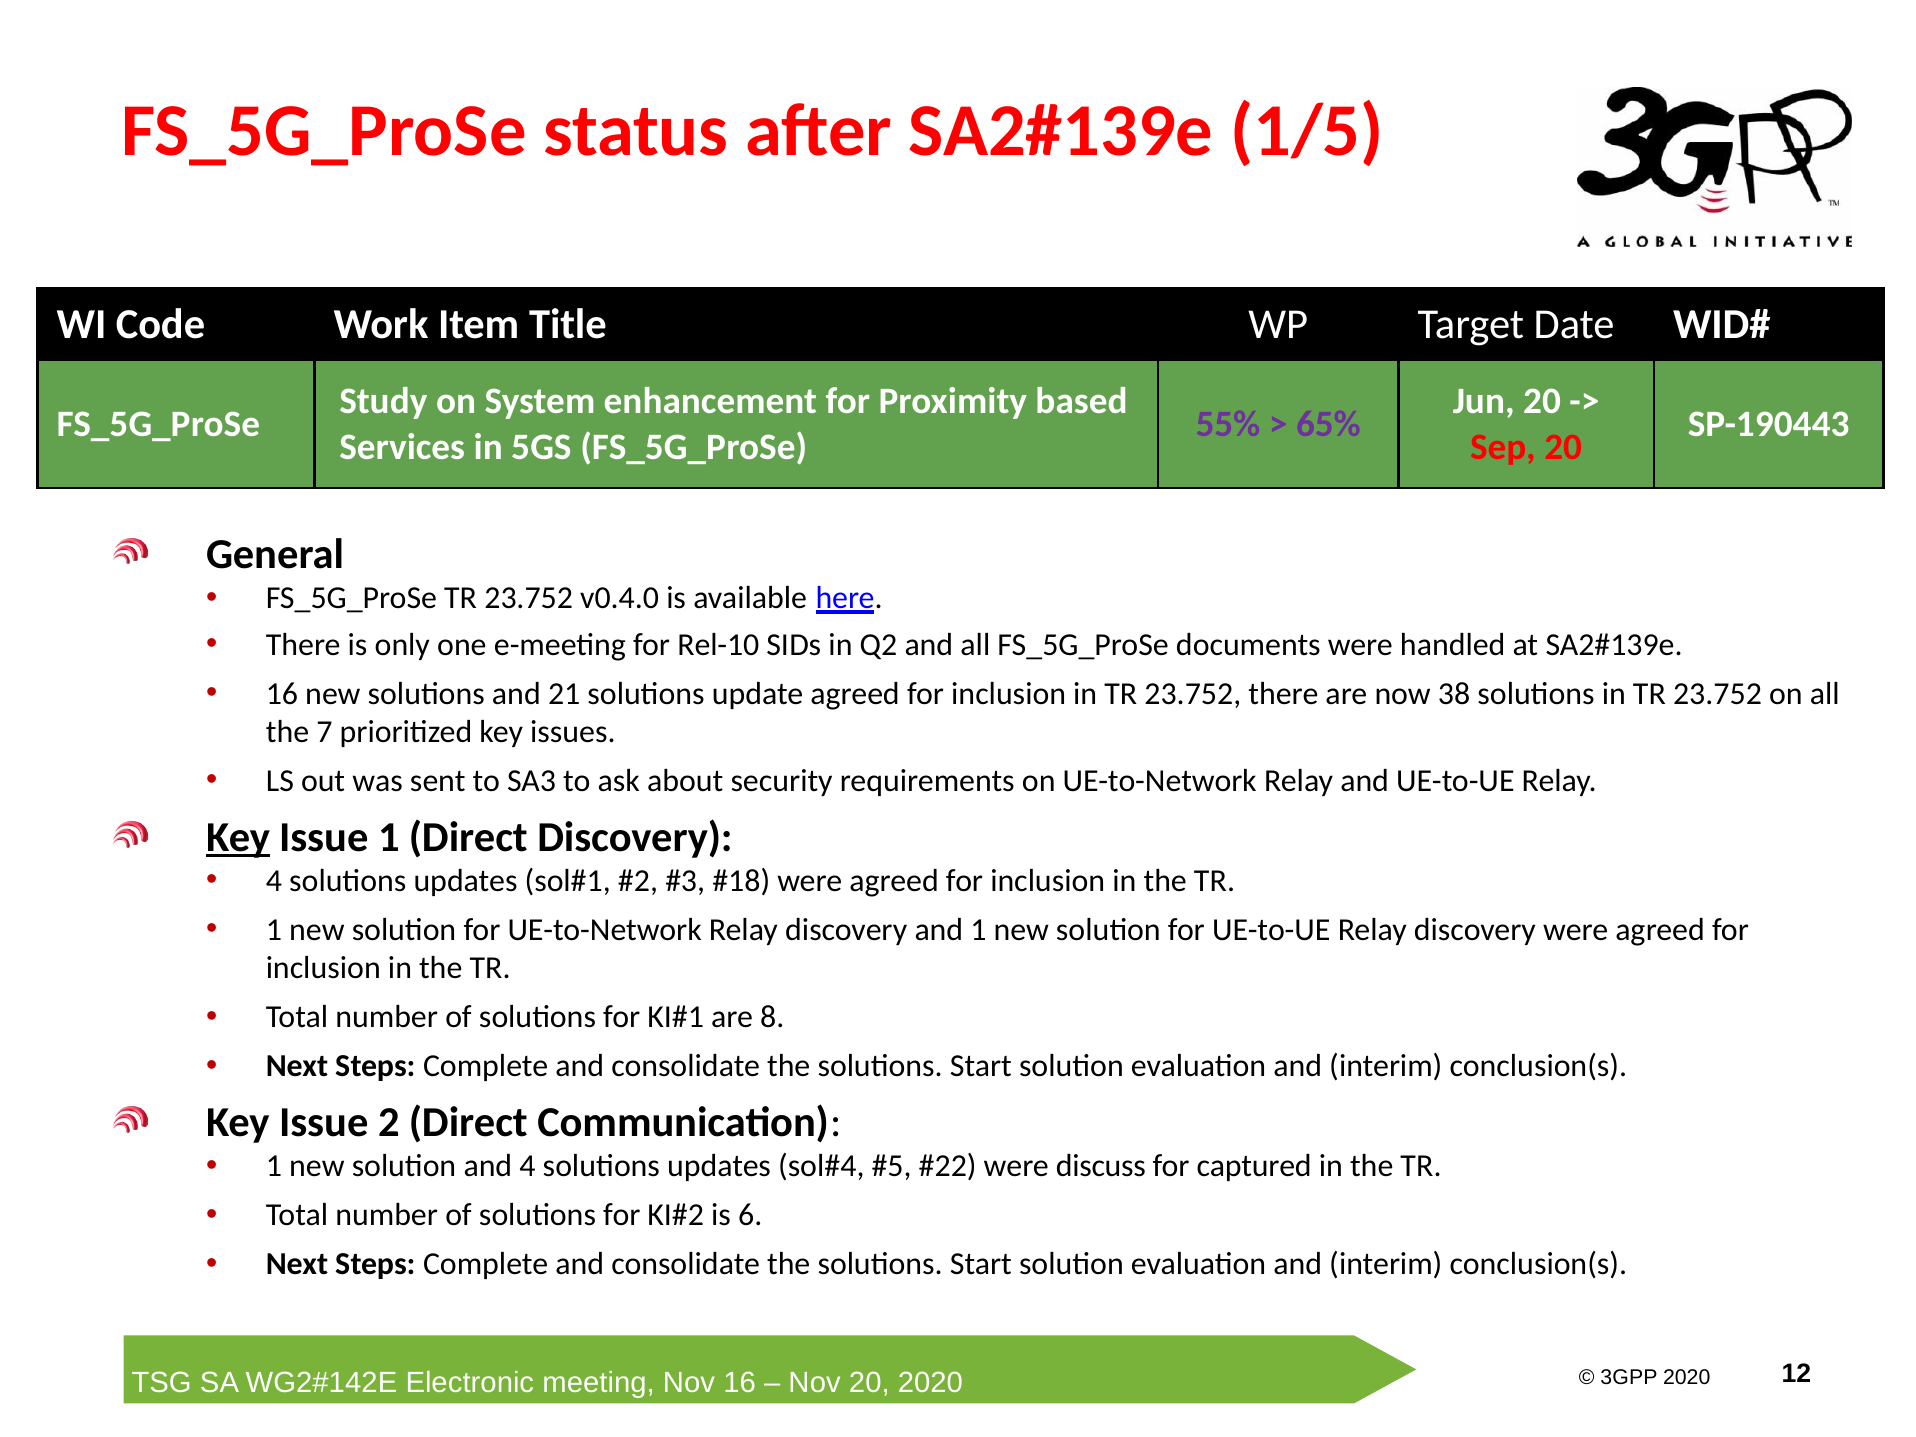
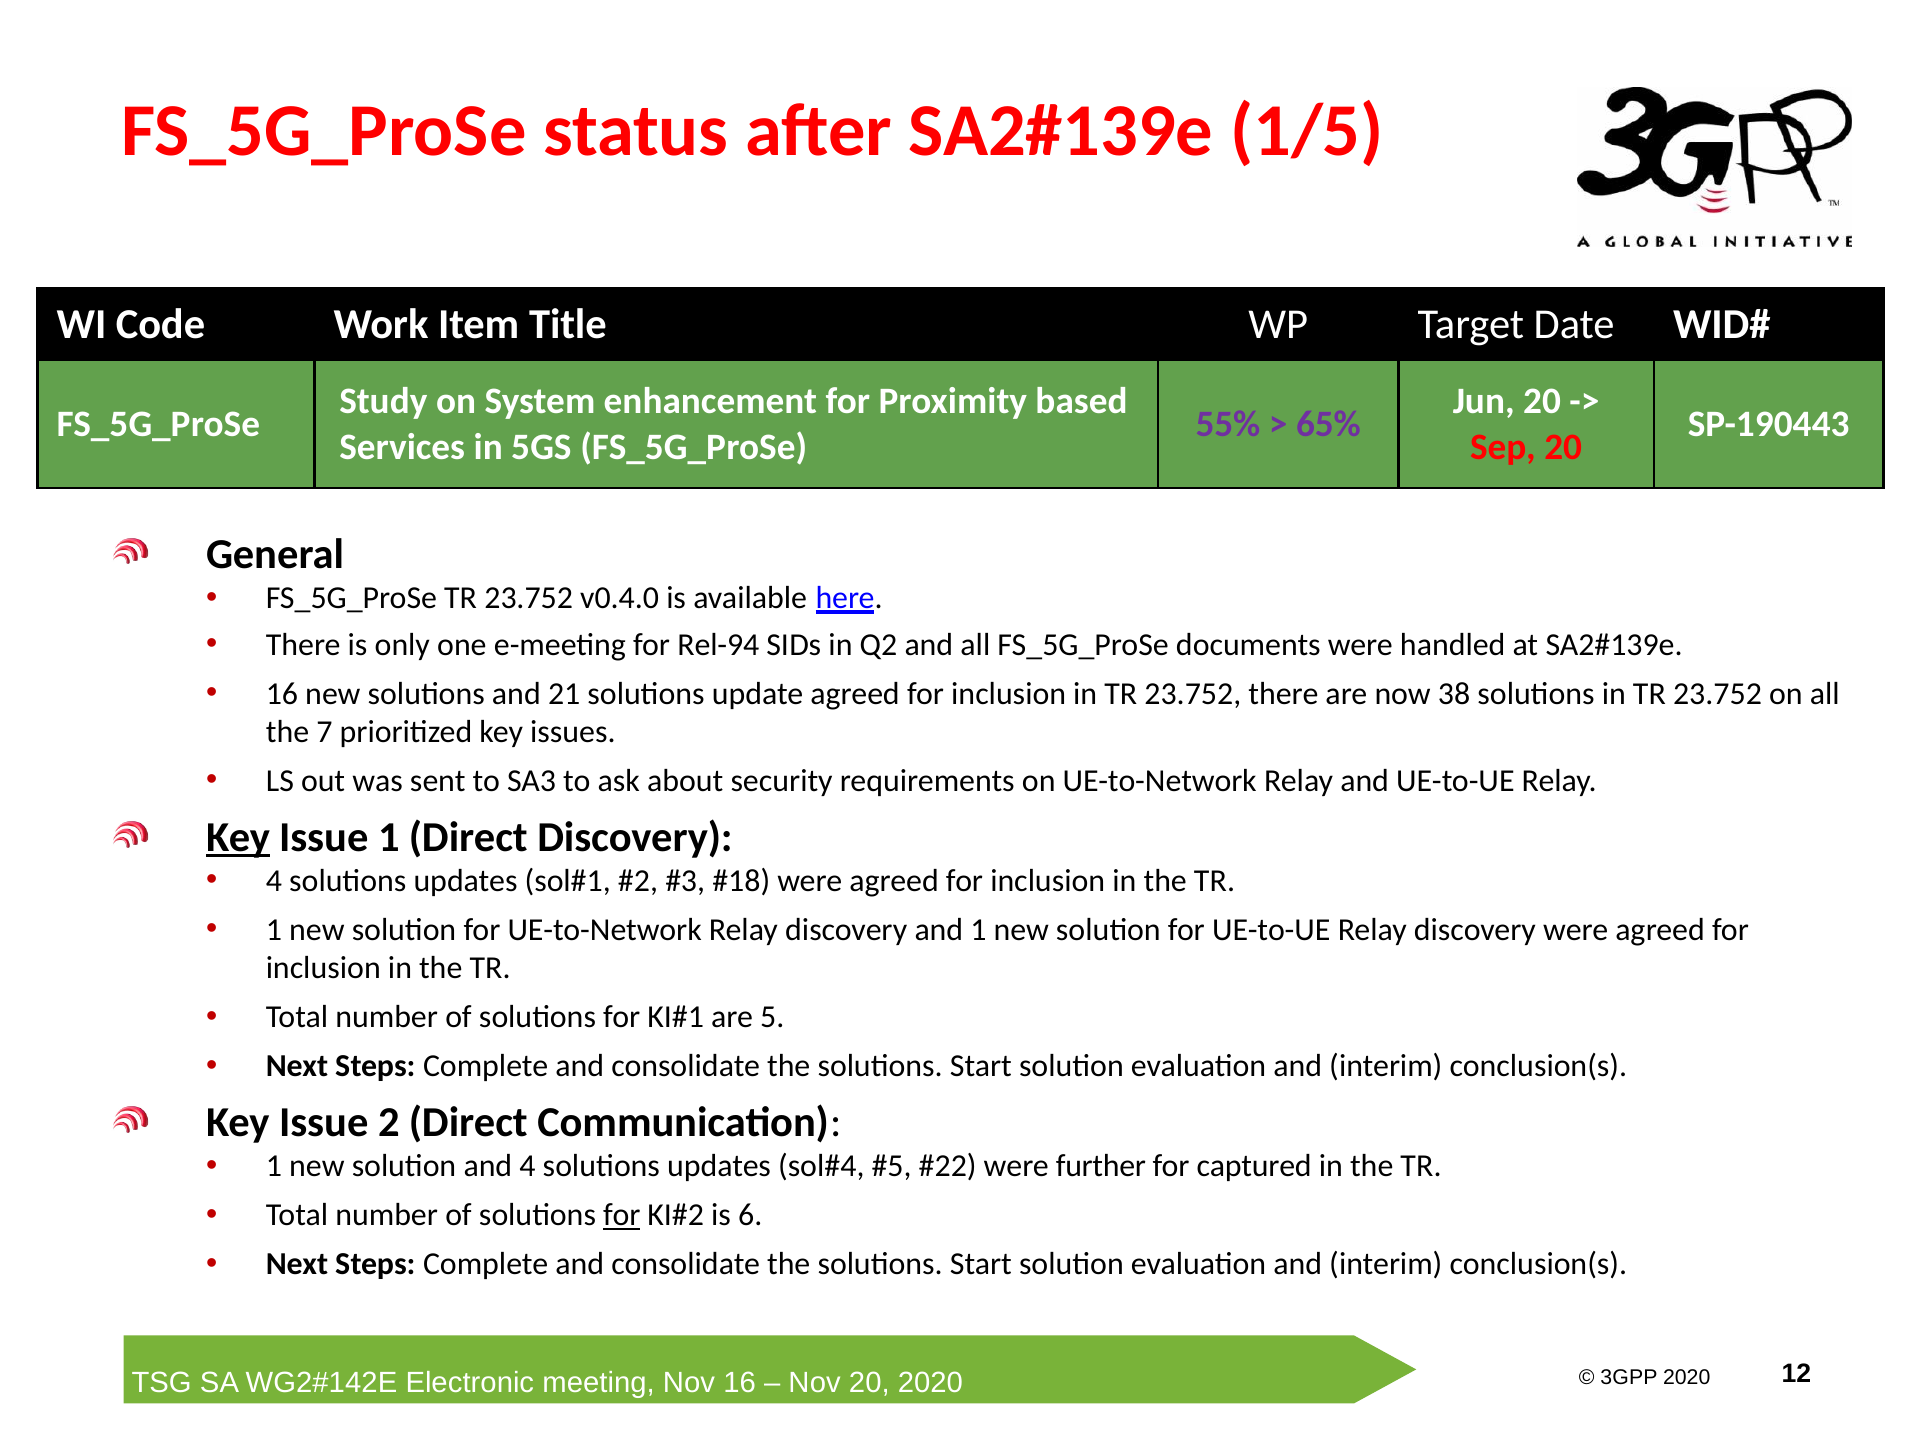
Rel-10: Rel-10 -> Rel-94
8: 8 -> 5
discuss: discuss -> further
for at (622, 1215) underline: none -> present
